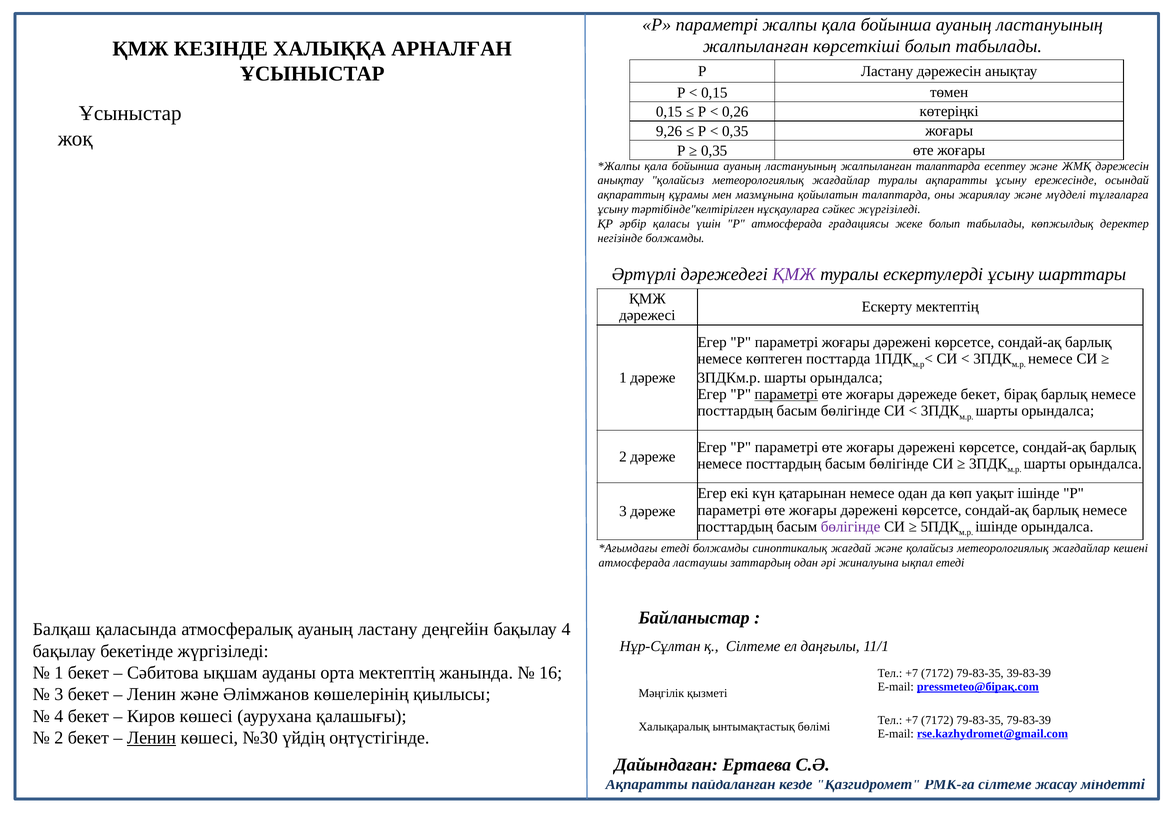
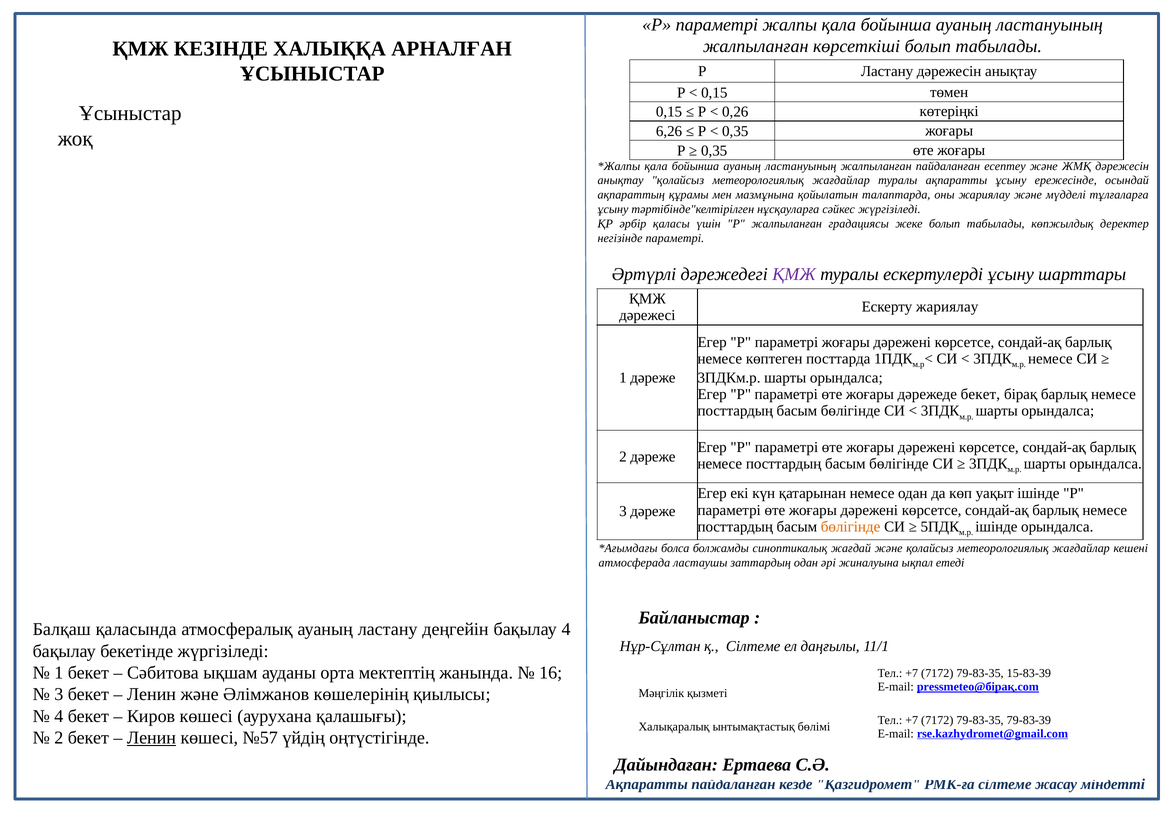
9,26: 9,26 -> 6,26
жалпыланған талаптарда: талаптарда -> пайдаланған
Р атмосферада: атмосферада -> жалпыланған
негізінде болжамды: болжамды -> параметрі
Ескерту мектептің: мектептің -> жариялау
параметрі at (786, 394) underline: present -> none
бөлігінде at (851, 527) colour: purple -> orange
етеді at (675, 548): етеді -> болса
39-83-39: 39-83-39 -> 15-83-39
№30: №30 -> №57
